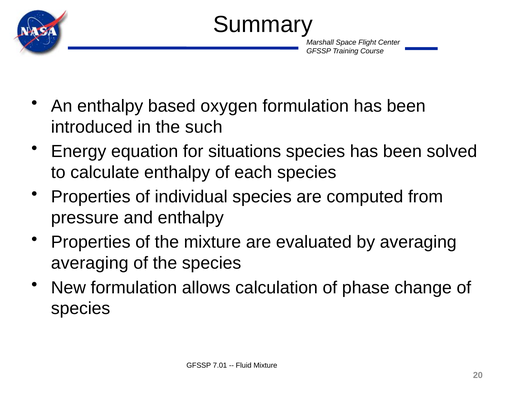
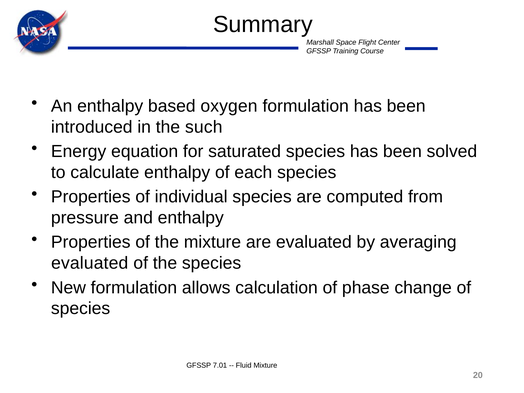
situations: situations -> saturated
averaging at (90, 263): averaging -> evaluated
